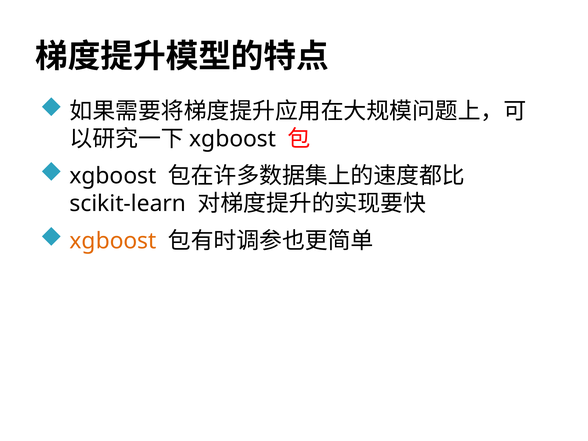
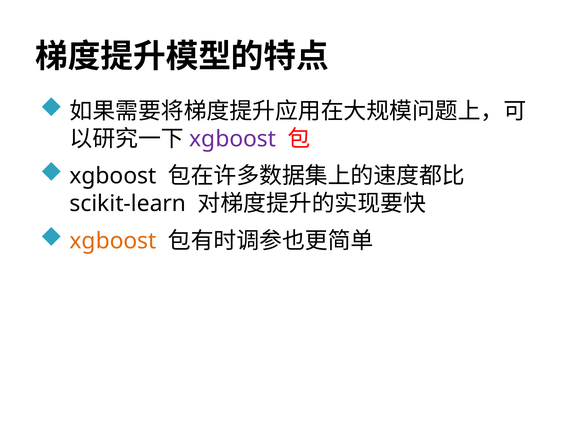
xgboost at (233, 139) colour: black -> purple
